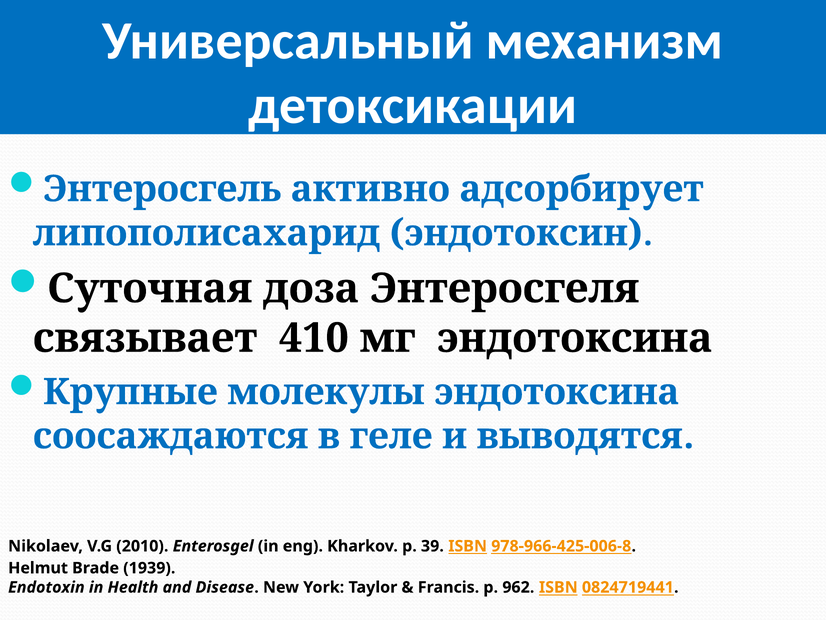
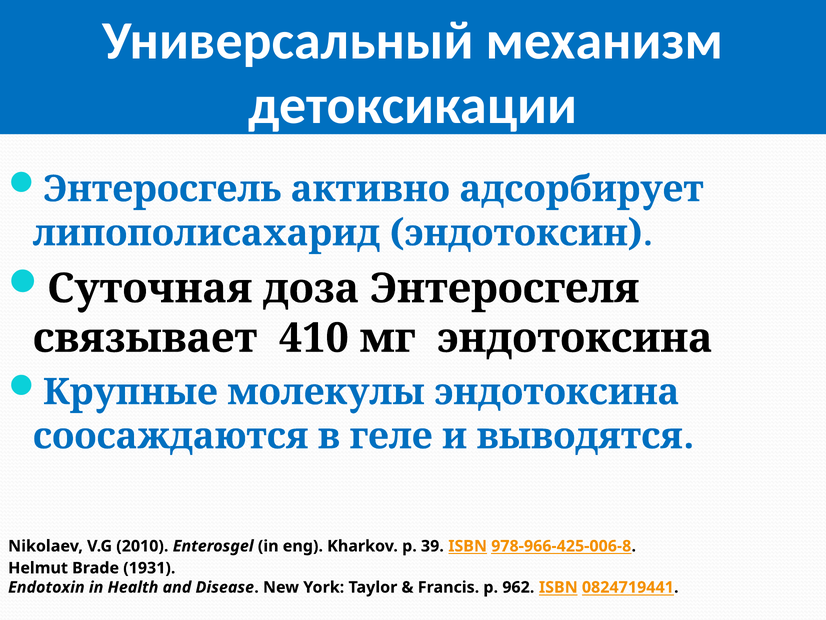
1939: 1939 -> 1931
